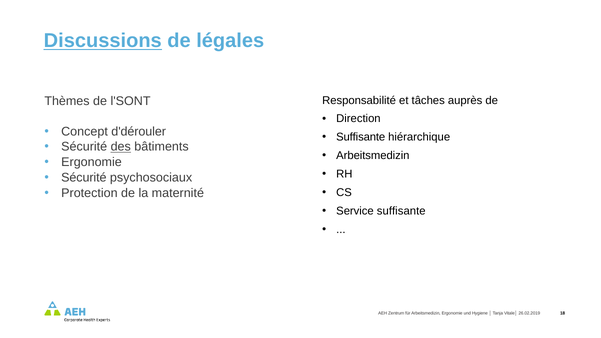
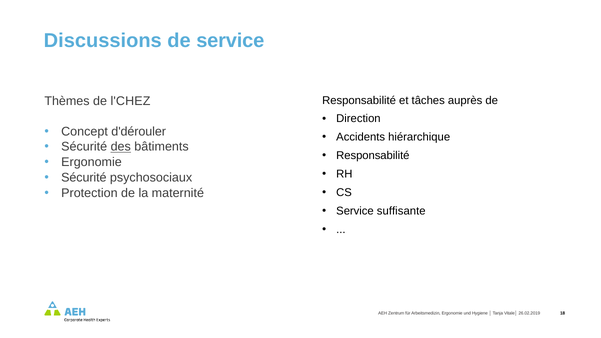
Discussions underline: present -> none
de légales: légales -> service
l'SONT: l'SONT -> l'CHEZ
Suffisante at (361, 137): Suffisante -> Accidents
Arbeitsmedizin at (373, 156): Arbeitsmedizin -> Responsabilité
